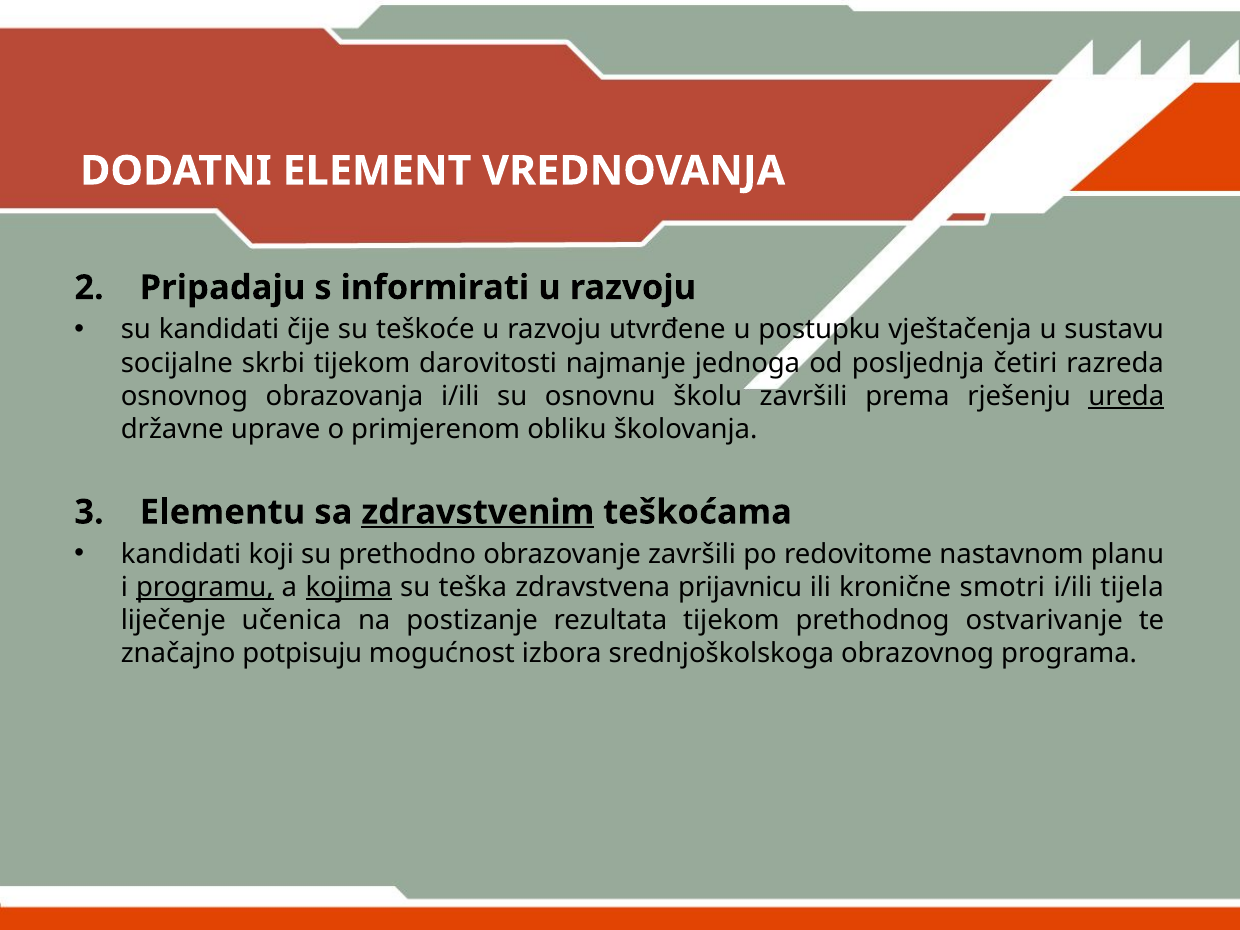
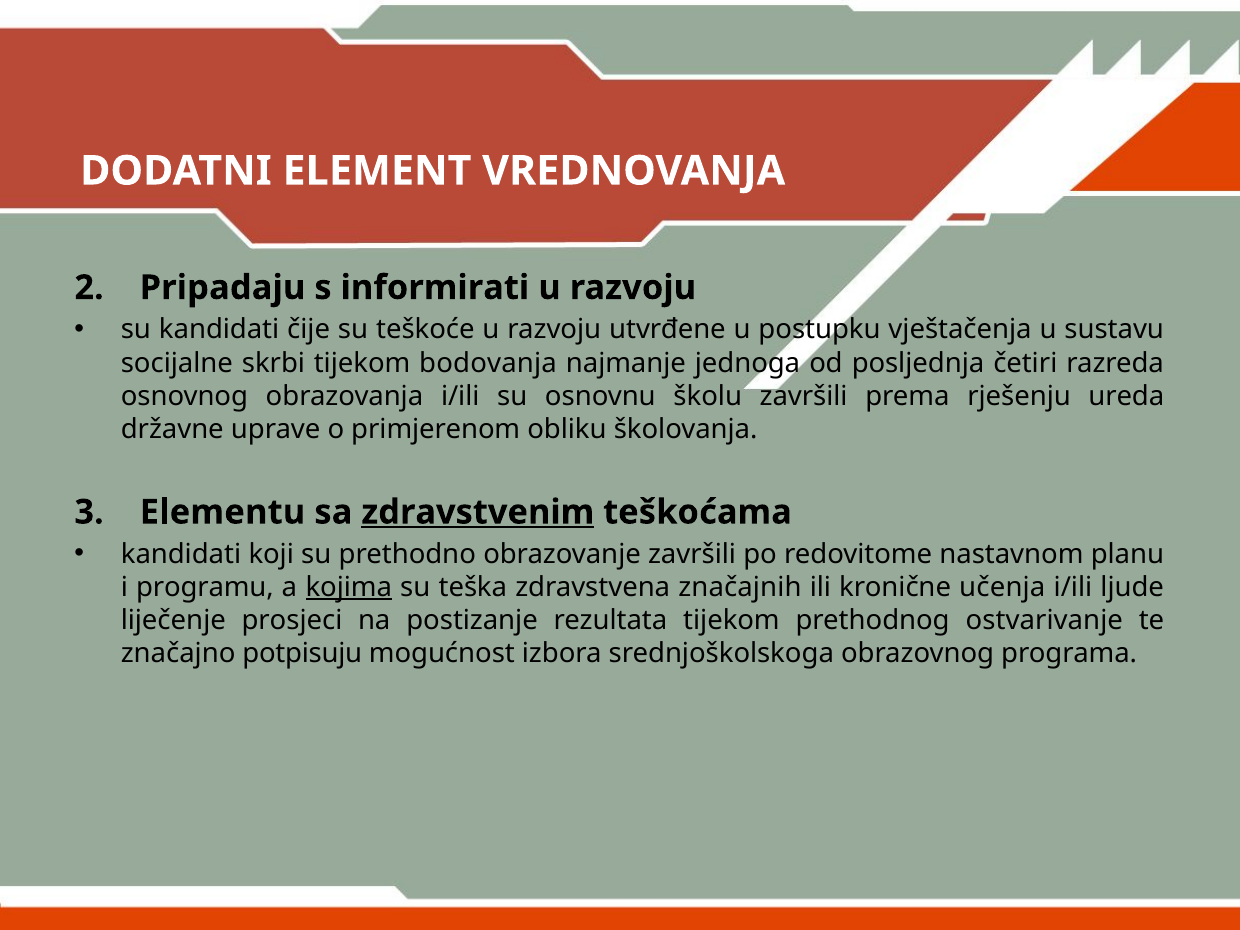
darovitosti: darovitosti -> bodovanja
ureda underline: present -> none
programu underline: present -> none
prijavnicu: prijavnicu -> značajnih
smotri: smotri -> učenja
tijela: tijela -> ljude
učenica: učenica -> prosjeci
